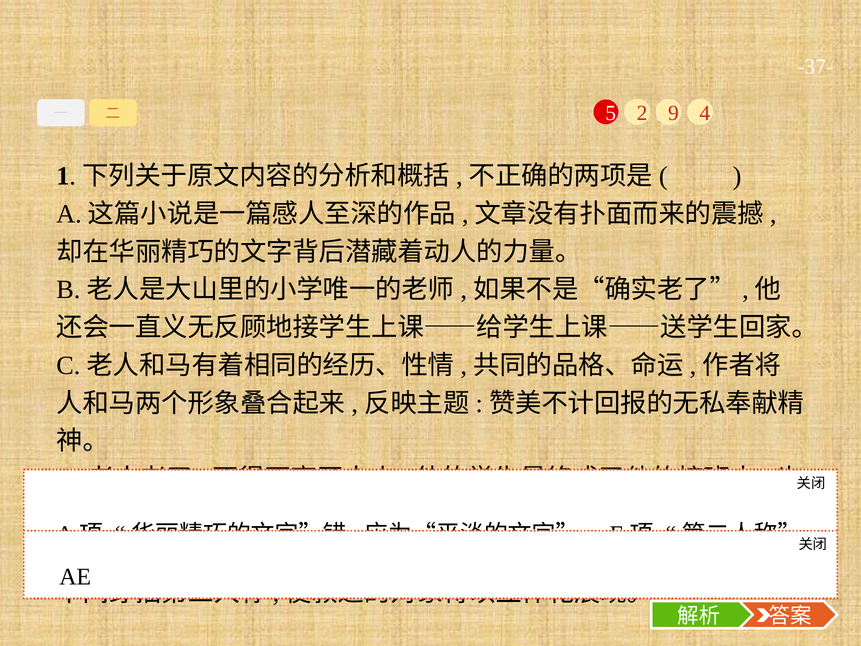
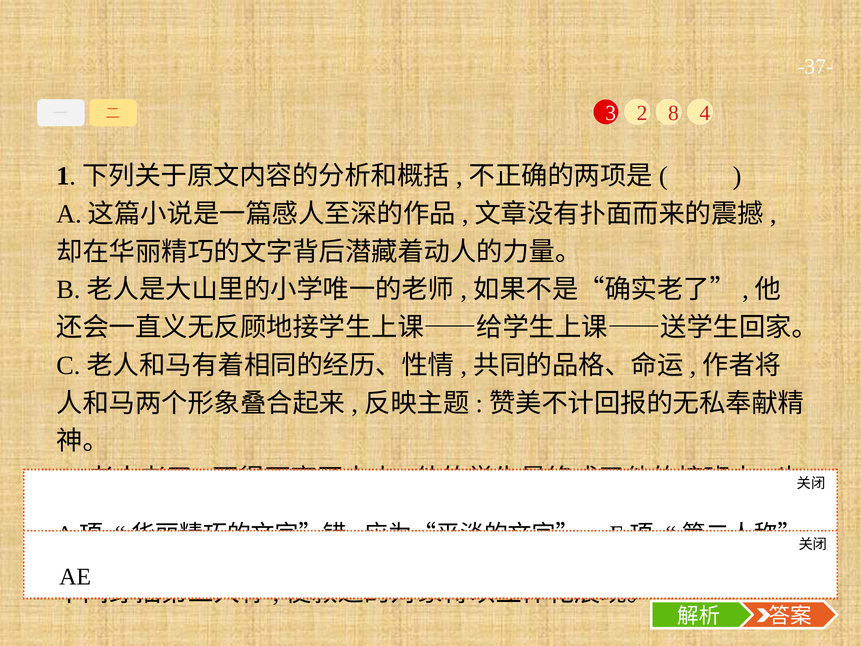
5: 5 -> 3
9: 9 -> 8
